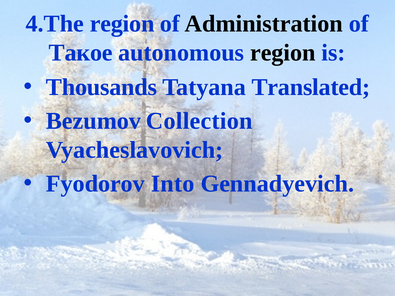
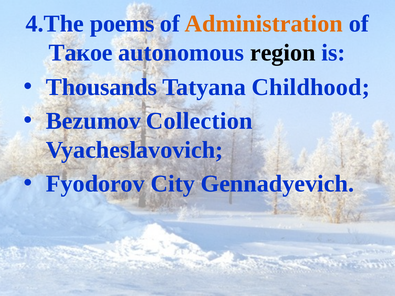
4.The region: region -> poems
Administration colour: black -> orange
Translated: Translated -> Childhood
Into: Into -> City
